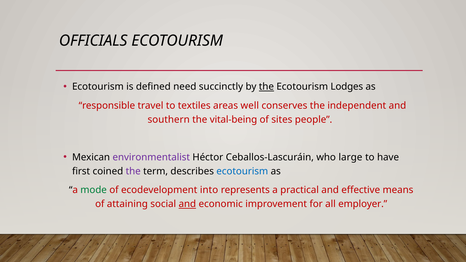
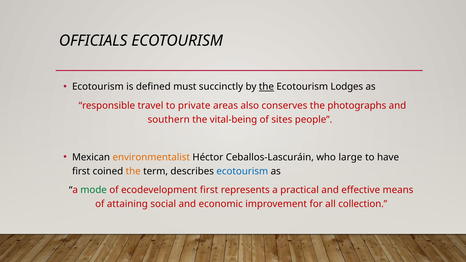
need: need -> must
textiles: textiles -> private
well: well -> also
independent: independent -> photographs
environmentalist colour: purple -> orange
the at (133, 171) colour: purple -> orange
ecodevelopment into: into -> first
and at (187, 204) underline: present -> none
employer: employer -> collection
